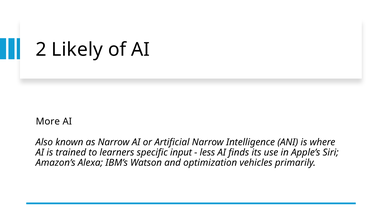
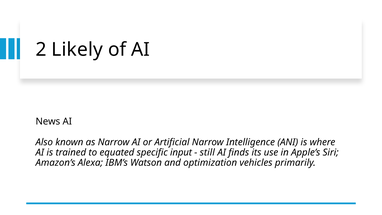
More: More -> News
learners: learners -> equated
less: less -> still
